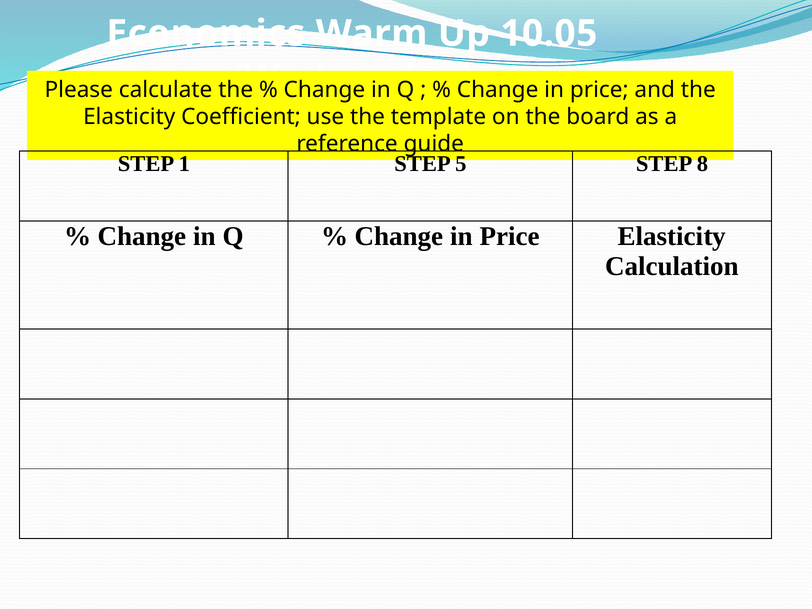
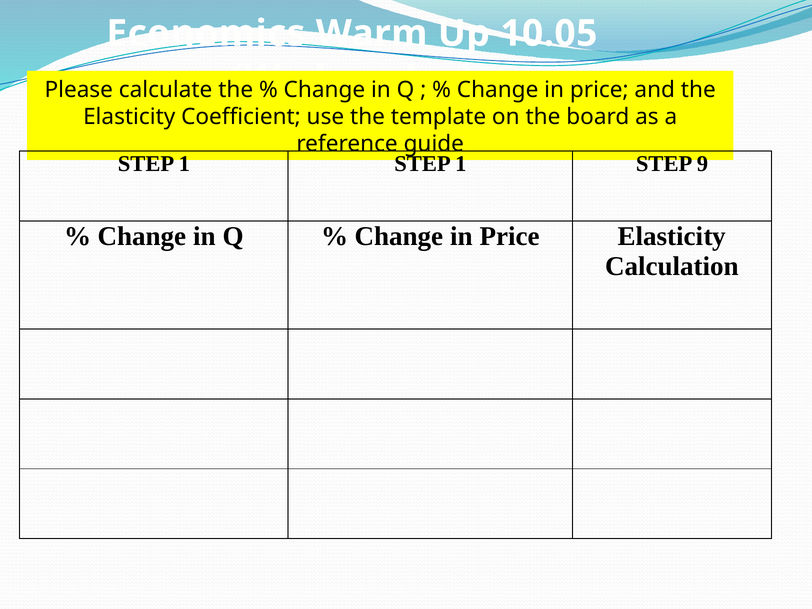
1 STEP 5: 5 -> 1
8: 8 -> 9
